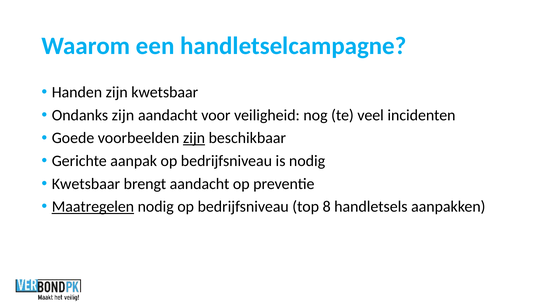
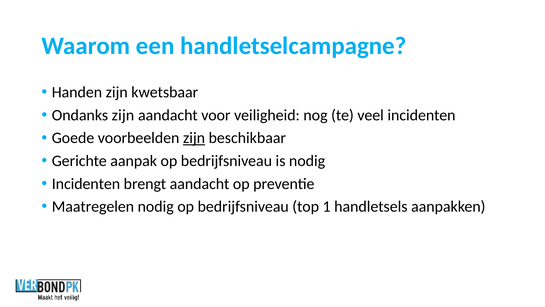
Kwetsbaar at (86, 184): Kwetsbaar -> Incidenten
Maatregelen underline: present -> none
8: 8 -> 1
